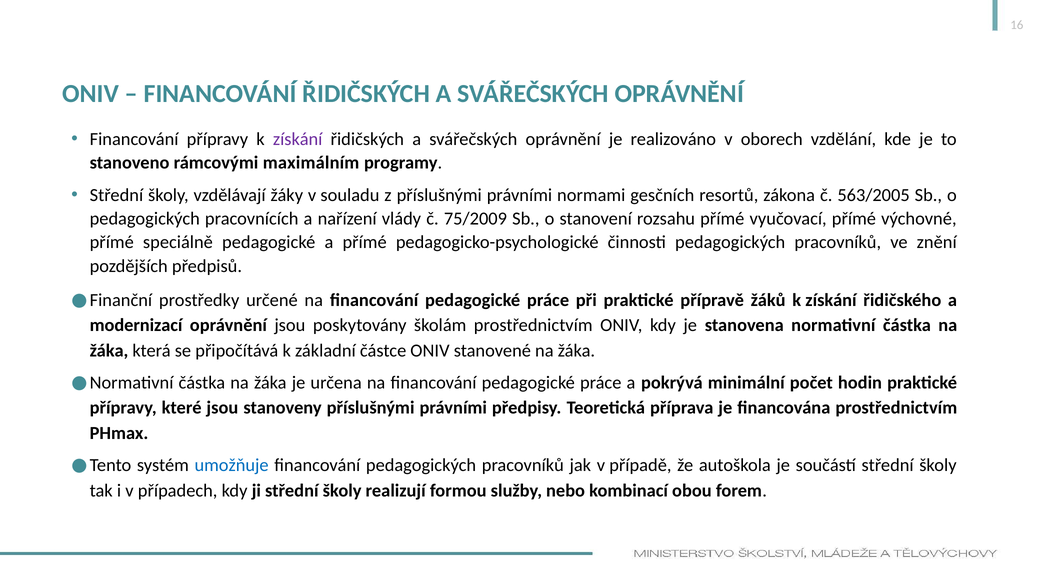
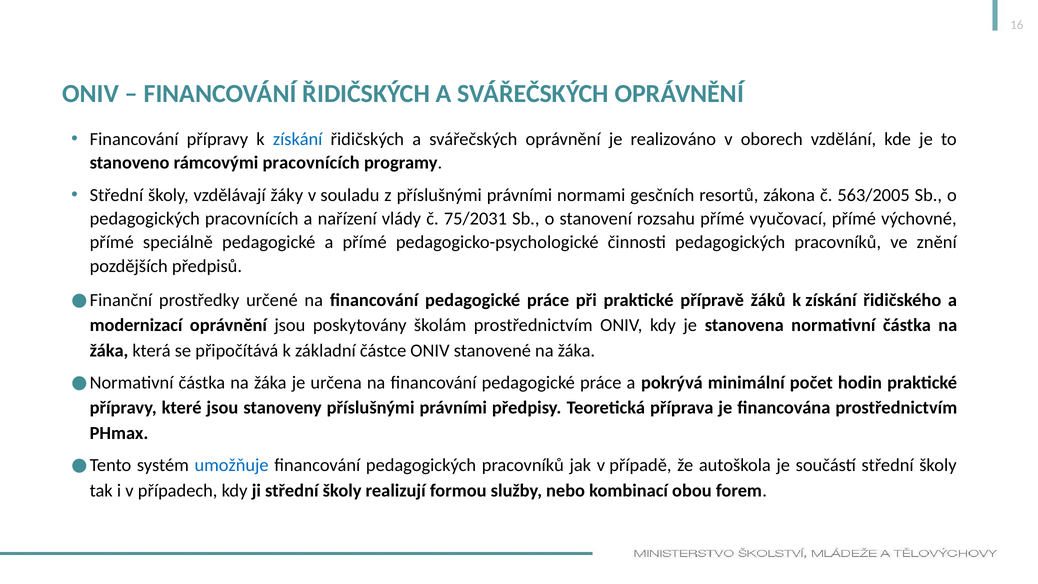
získání at (298, 139) colour: purple -> blue
rámcovými maximálním: maximálním -> pracovnících
75/2009: 75/2009 -> 75/2031
